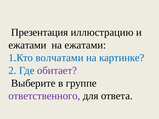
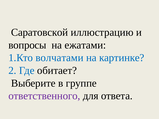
Презентация: Презентация -> Саратовской
ежатами at (27, 45): ежатами -> вопросы
обитает colour: purple -> black
